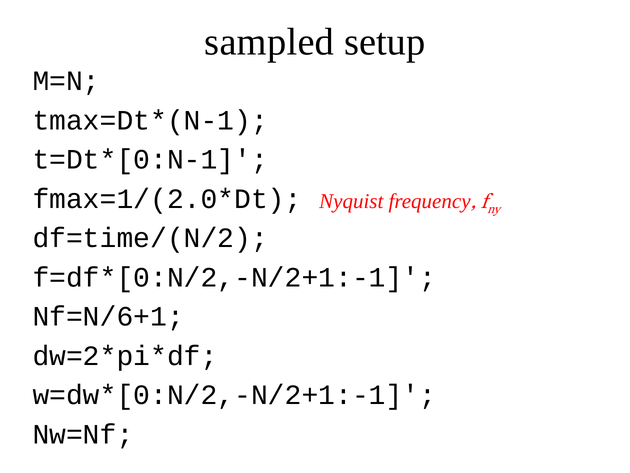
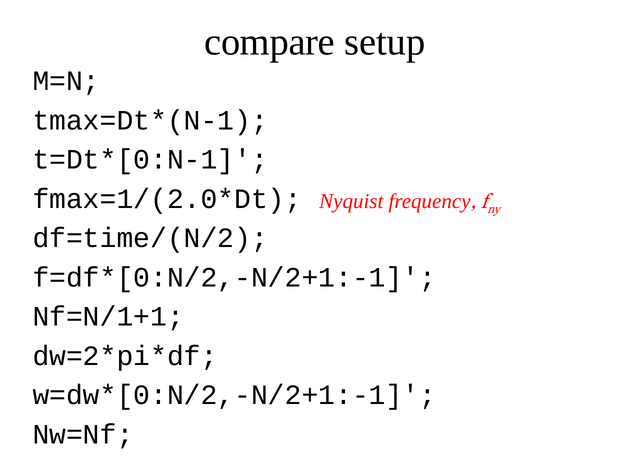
sampled: sampled -> compare
Nf=N/6+1: Nf=N/6+1 -> Nf=N/1+1
